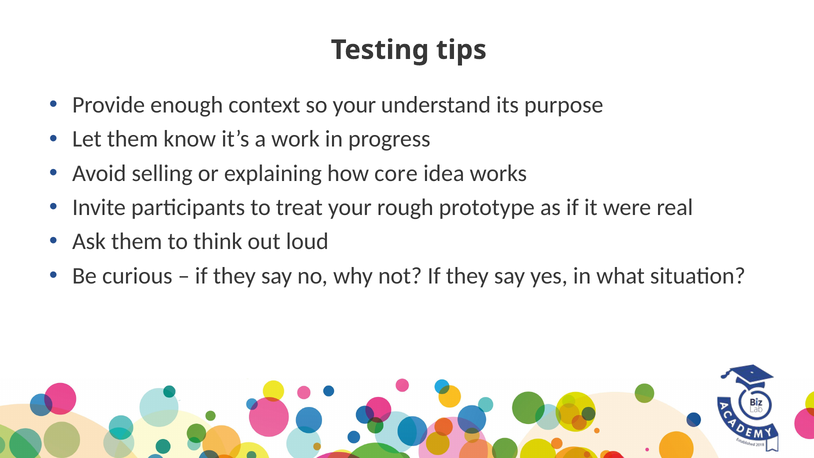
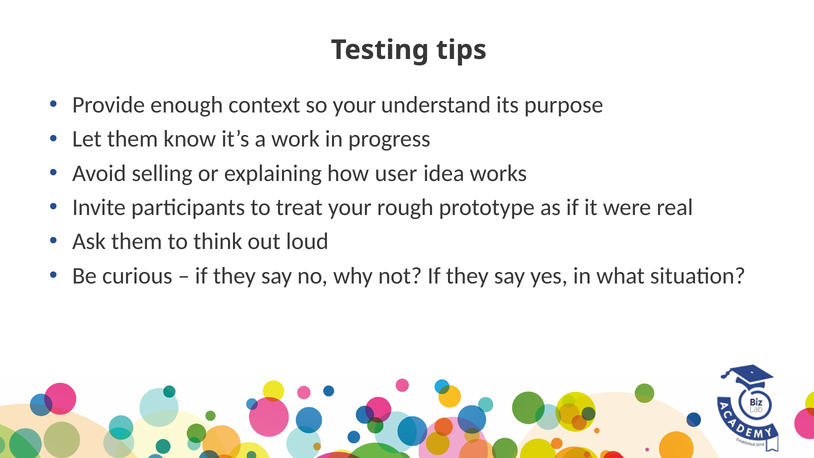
core: core -> user
